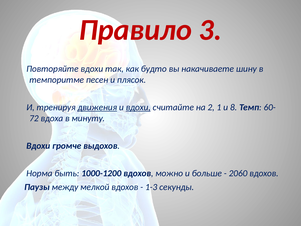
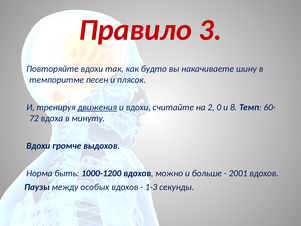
вдохи at (138, 107) underline: present -> none
1: 1 -> 0
2060: 2060 -> 2001
мелкой: мелкой -> особых
